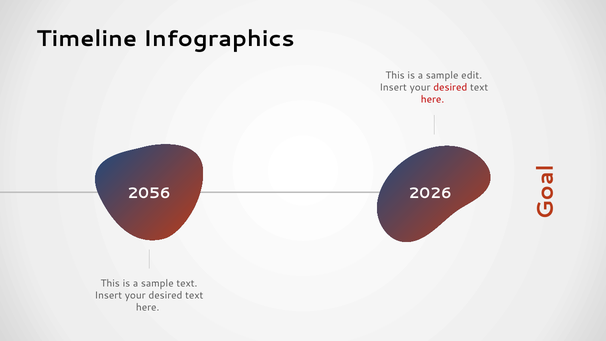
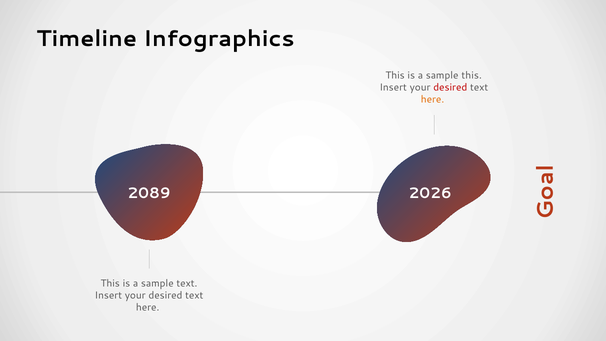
sample edit: edit -> this
here at (433, 100) colour: red -> orange
2056: 2056 -> 2089
